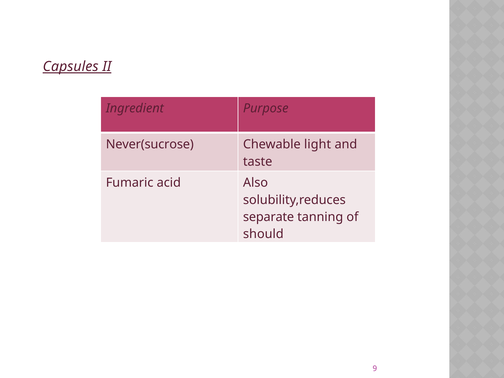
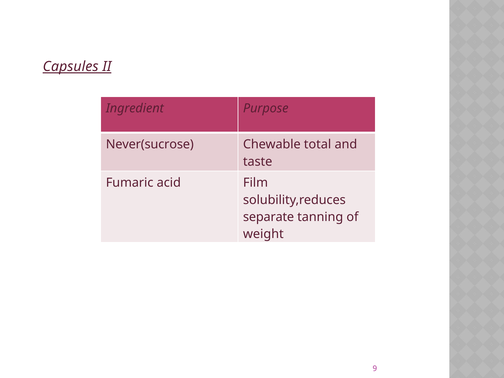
light: light -> total
Also: Also -> Film
should: should -> weight
